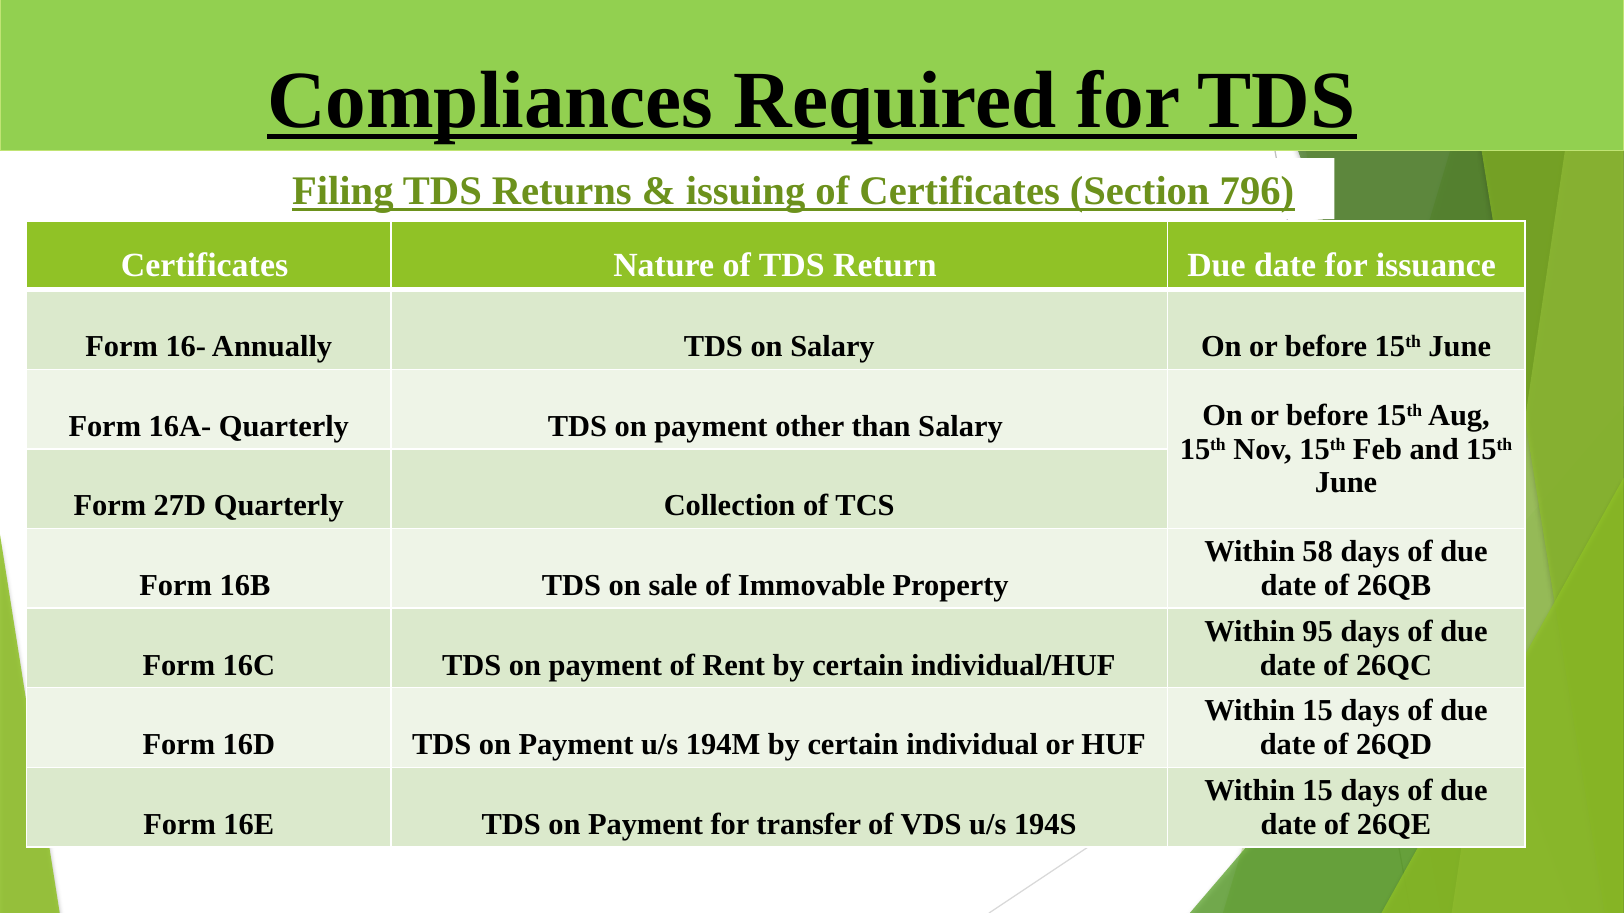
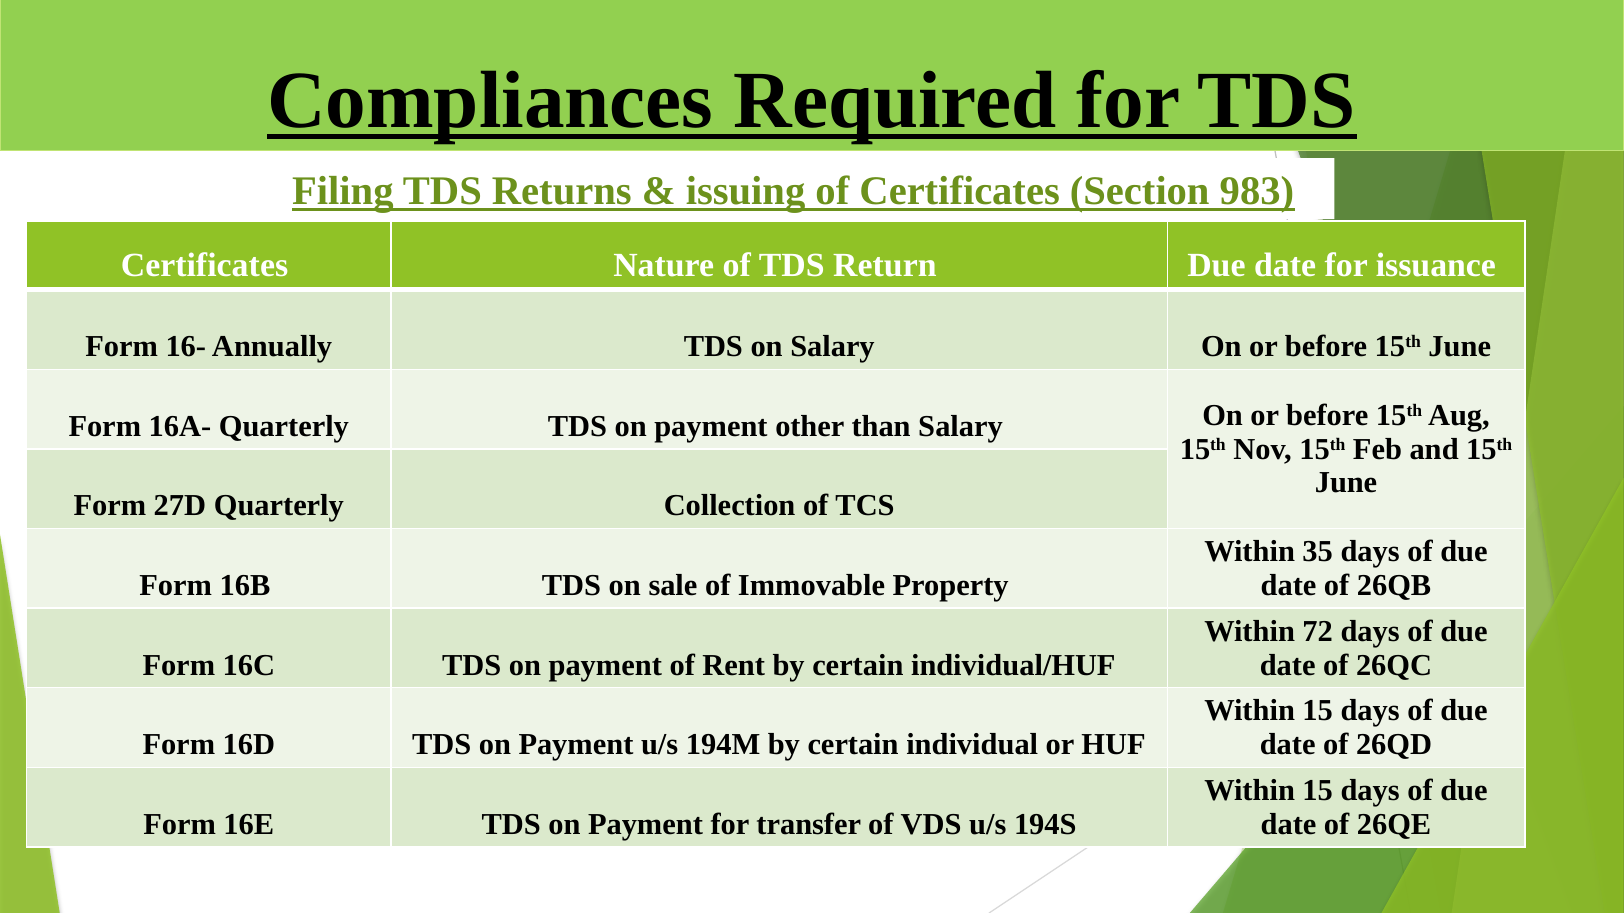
796: 796 -> 983
58: 58 -> 35
95: 95 -> 72
